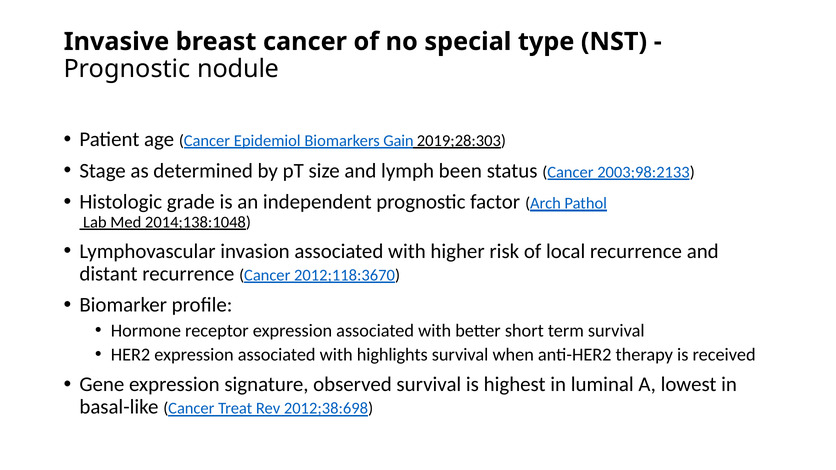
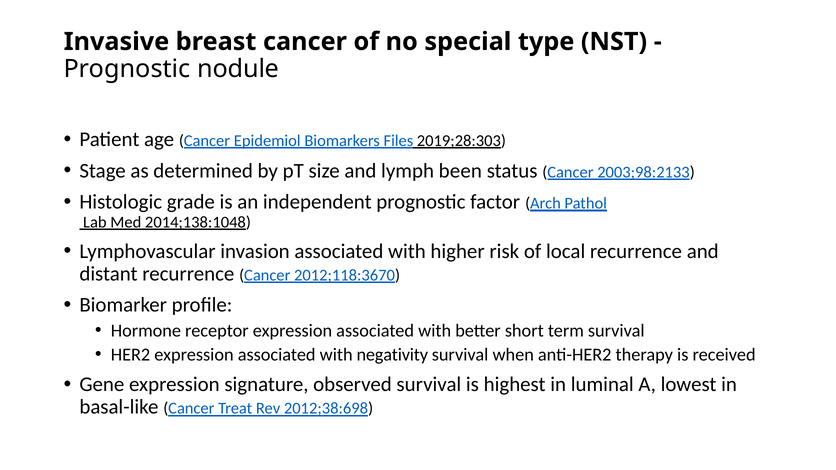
Gain: Gain -> Files
highlights: highlights -> negativity
